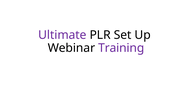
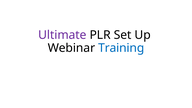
Training colour: purple -> blue
